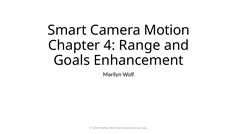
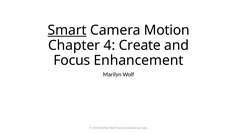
Smart underline: none -> present
Range: Range -> Create
Goals: Goals -> Focus
